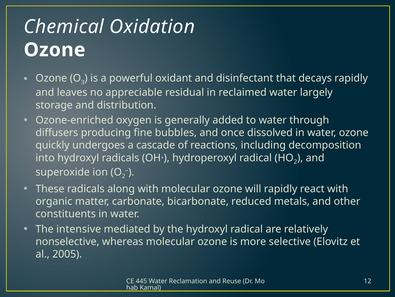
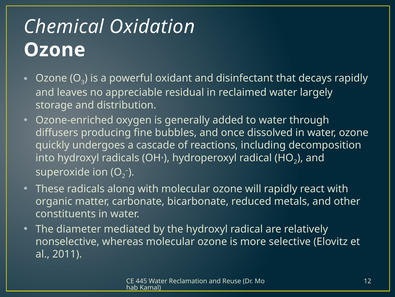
intensive: intensive -> diameter
2005: 2005 -> 2011
